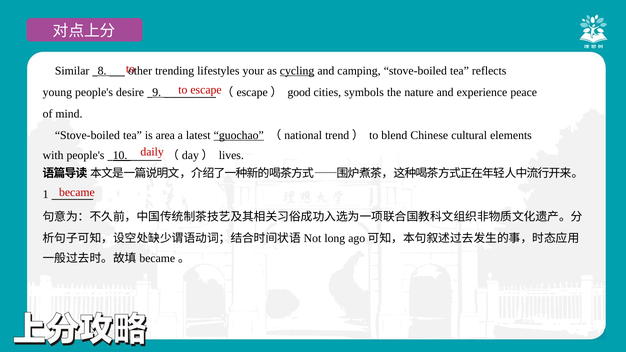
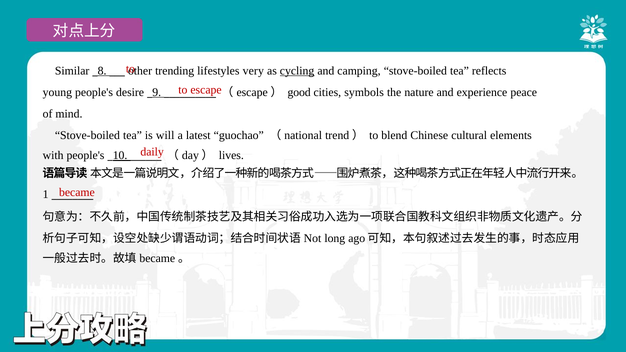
your: your -> very
area: area -> will
guochao underline: present -> none
